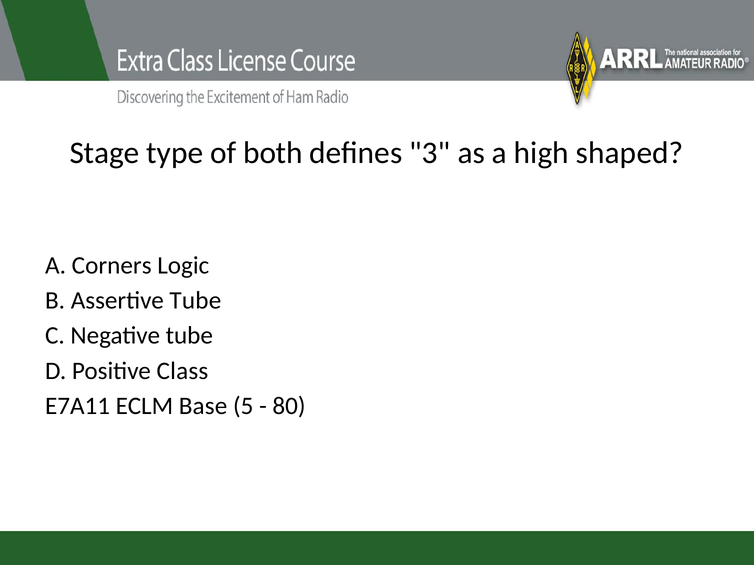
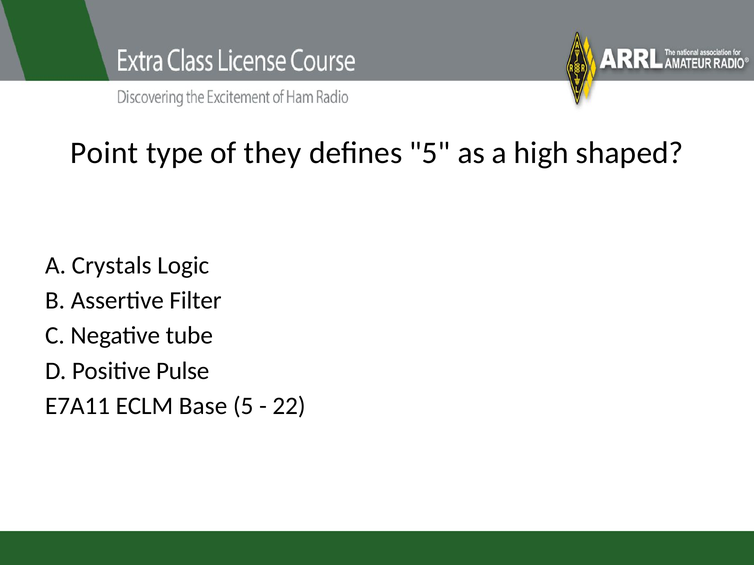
Stage: Stage -> Point
both: both -> they
defines 3: 3 -> 5
Corners: Corners -> Crystals
Assertive Tube: Tube -> Filter
Class: Class -> Pulse
80: 80 -> 22
